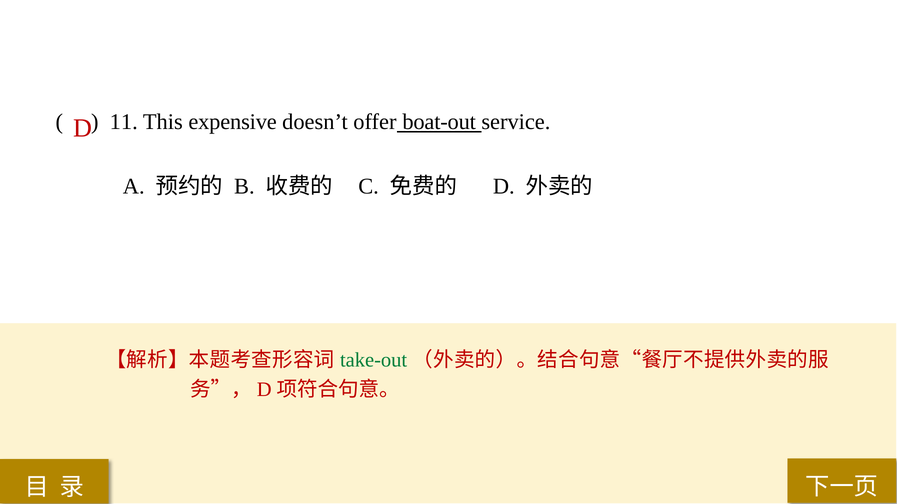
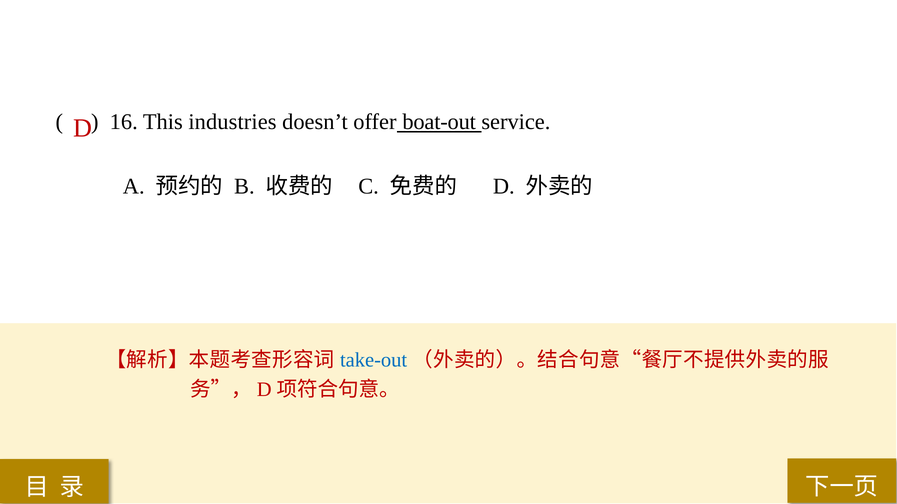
11: 11 -> 16
expensive: expensive -> industries
take-out colour: green -> blue
